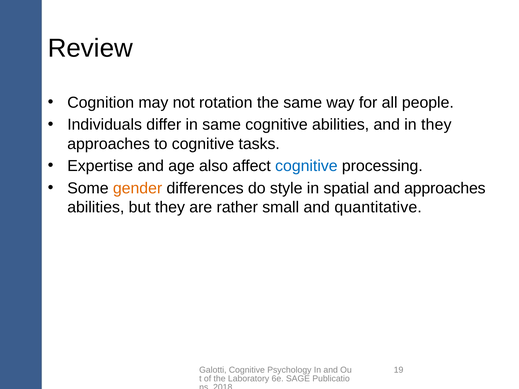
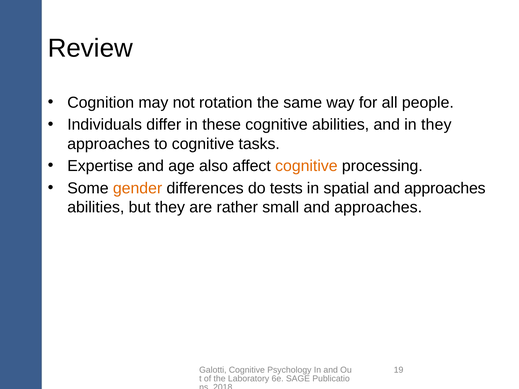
in same: same -> these
cognitive at (306, 166) colour: blue -> orange
style: style -> tests
small and quantitative: quantitative -> approaches
